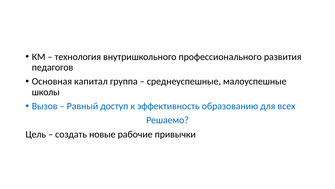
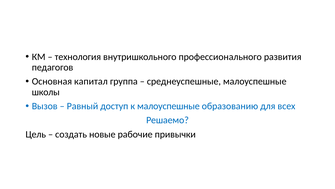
к эффективность: эффективность -> малоуспешные
